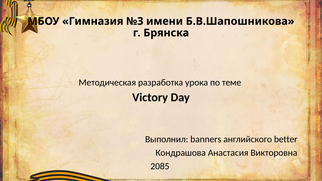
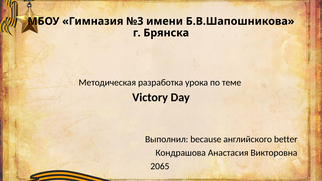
banners: banners -> because
2085: 2085 -> 2065
